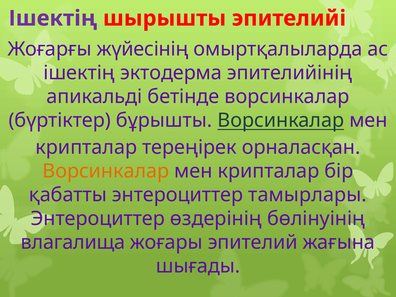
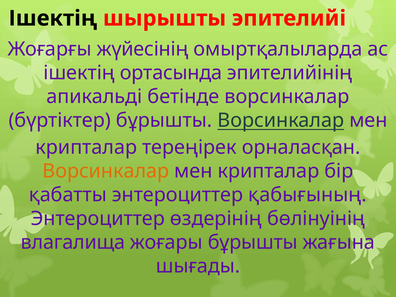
Ішектің at (53, 18) colour: purple -> black
эктодерма: эктодерма -> ортасында
тамырлары: тамырлары -> қабығының
жоғары эпителий: эпителий -> бұрышты
